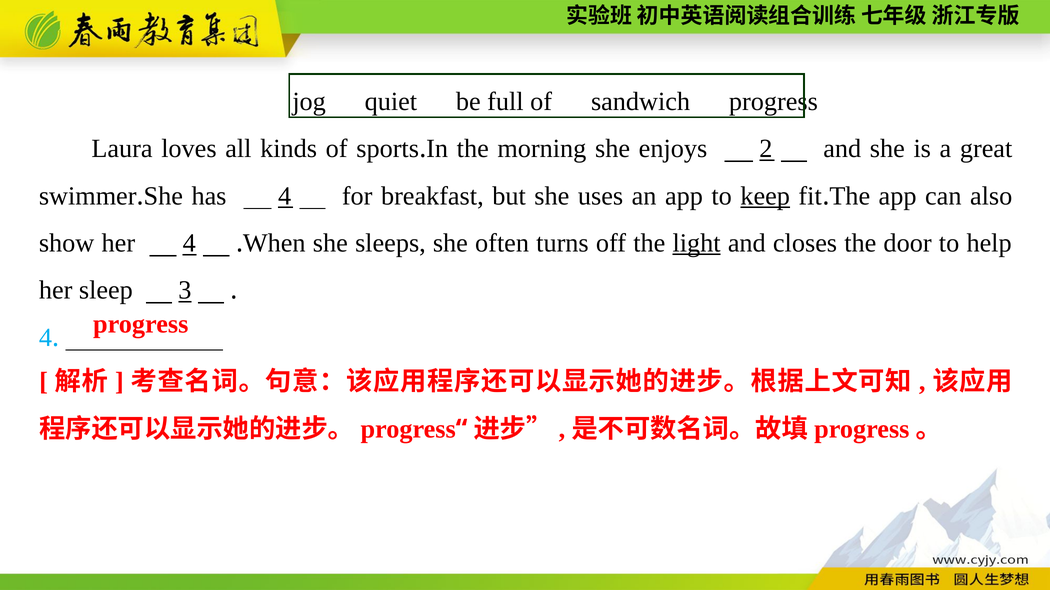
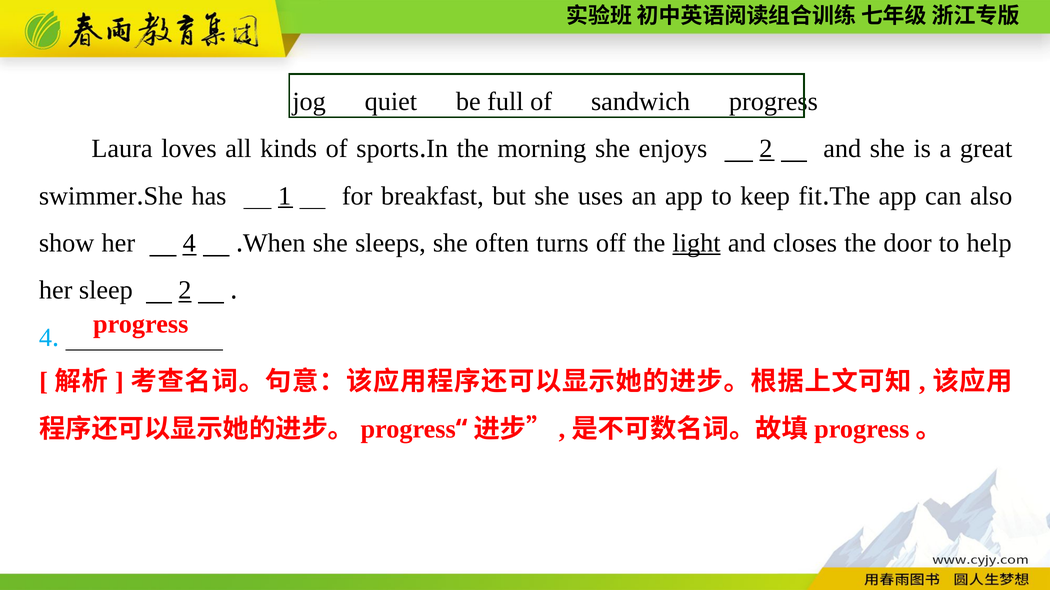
has 4: 4 -> 1
keep underline: present -> none
sleep 3: 3 -> 2
